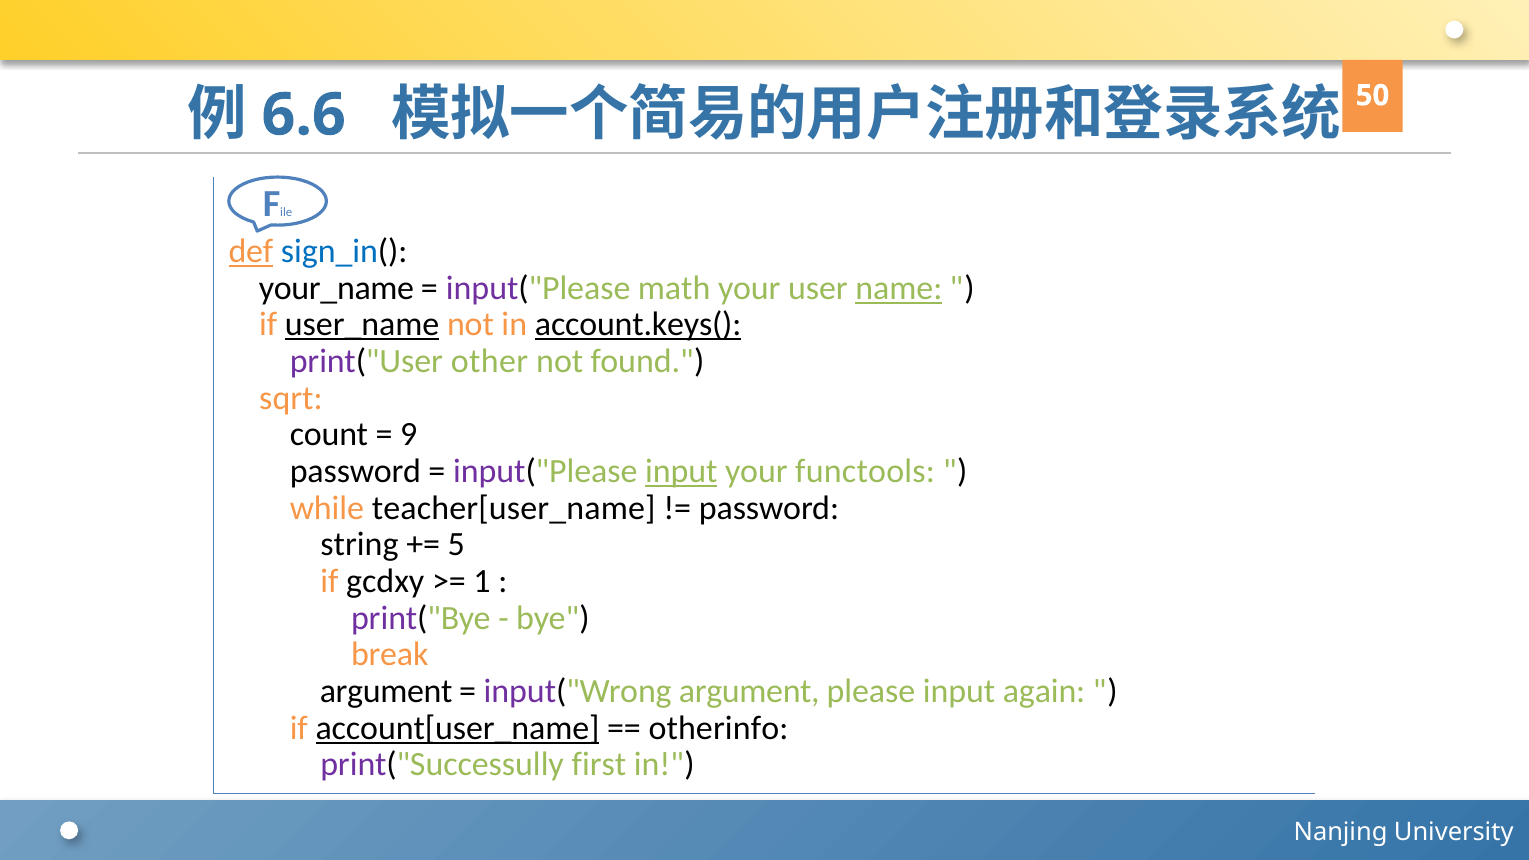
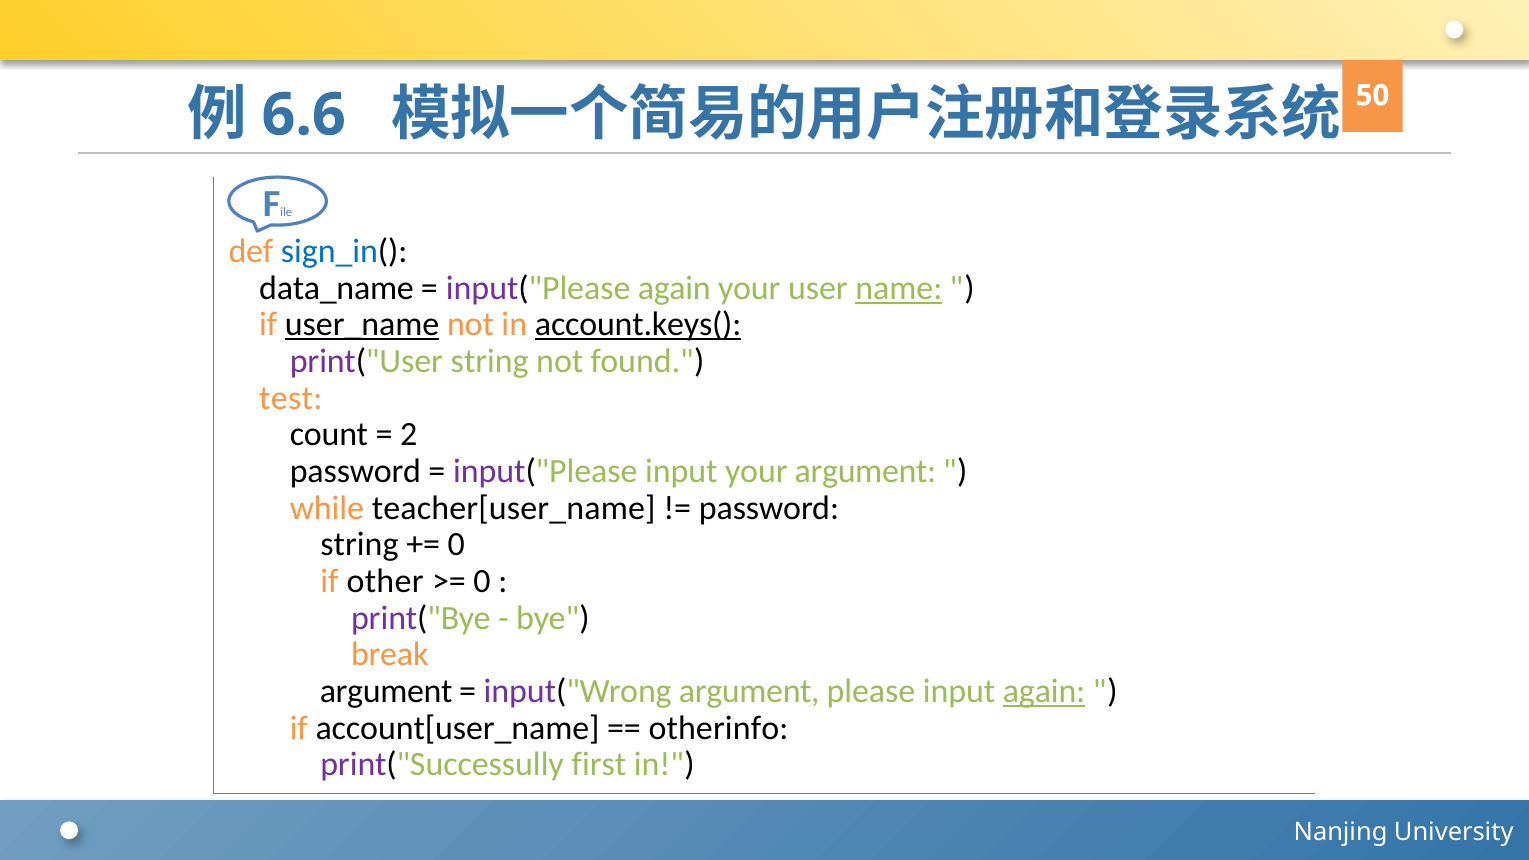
def underline: present -> none
your_name: your_name -> data_name
input("Please math: math -> again
print("User other: other -> string
sqrt: sqrt -> test
9: 9 -> 2
input at (681, 471) underline: present -> none
your functools: functools -> argument
5 at (456, 545): 5 -> 0
gcdxy: gcdxy -> other
1 at (482, 581): 1 -> 0
again at (1044, 691) underline: none -> present
account[user_name underline: present -> none
